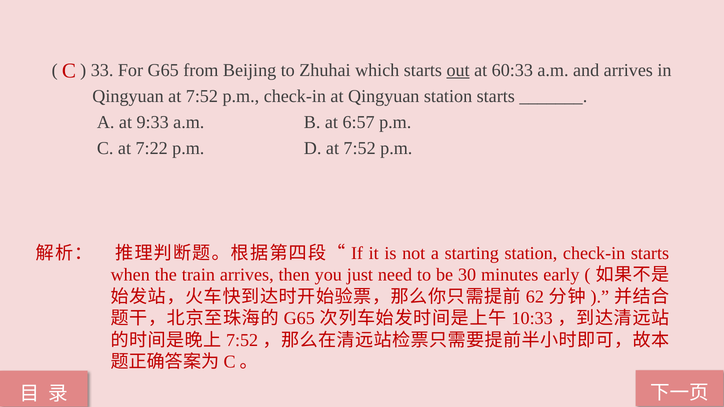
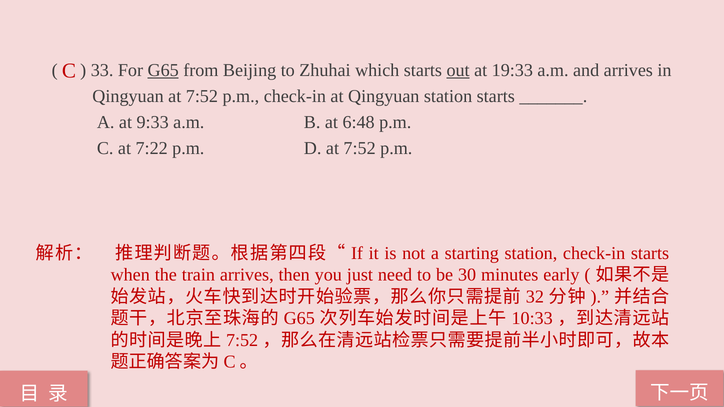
G65 at (163, 70) underline: none -> present
60:33: 60:33 -> 19:33
6:57: 6:57 -> 6:48
62: 62 -> 32
